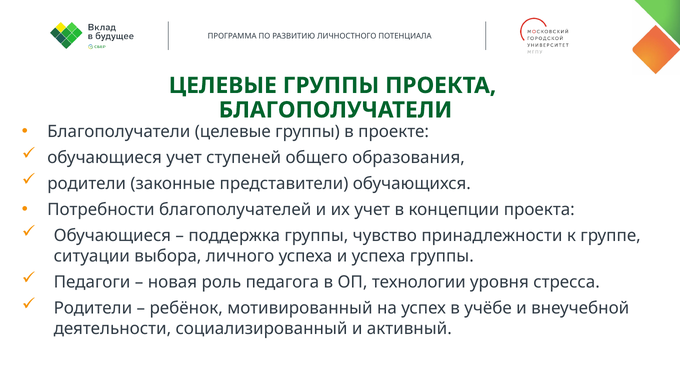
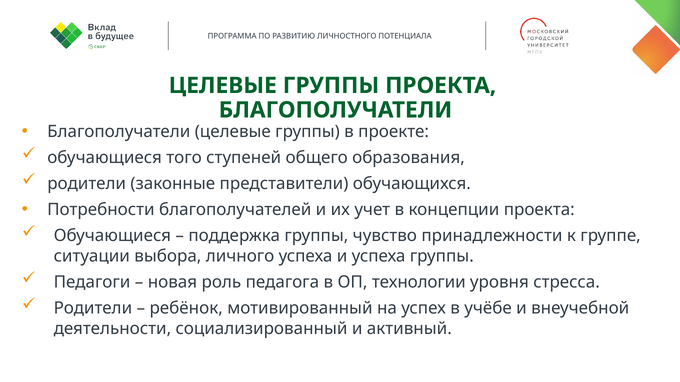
обучающиеся учет: учет -> того
